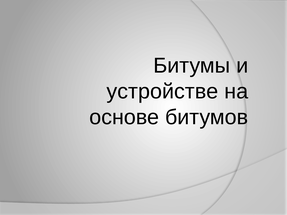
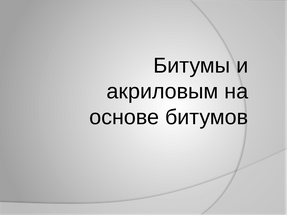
устройстве: устройстве -> акриловым
